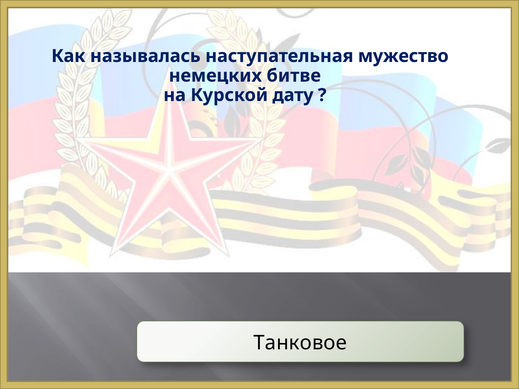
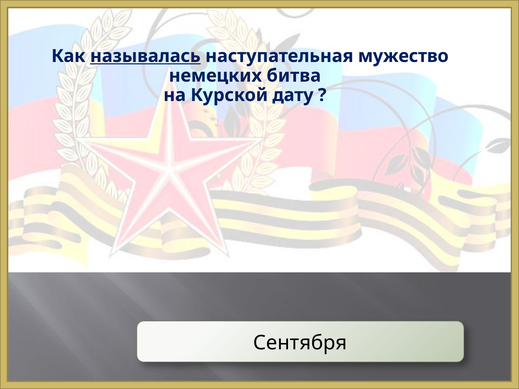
называлась underline: none -> present
битве: битве -> битва
Танковое: Танковое -> Сентября
